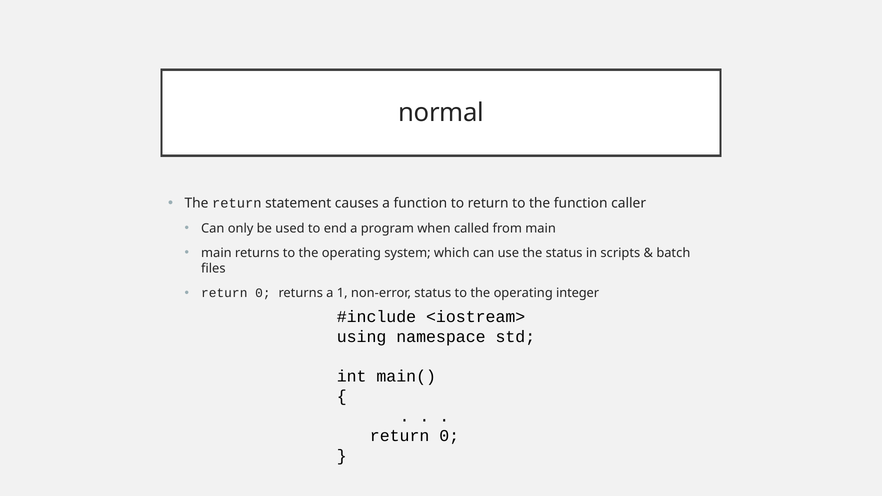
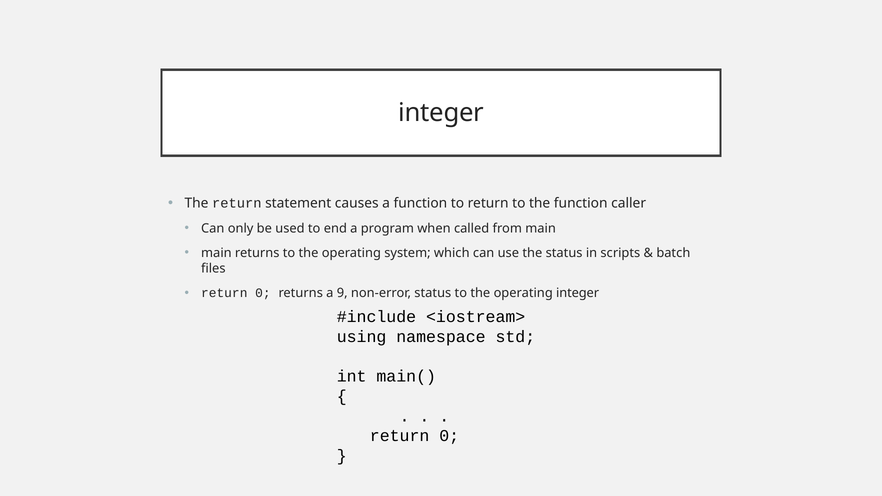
normal at (441, 113): normal -> integer
1: 1 -> 9
